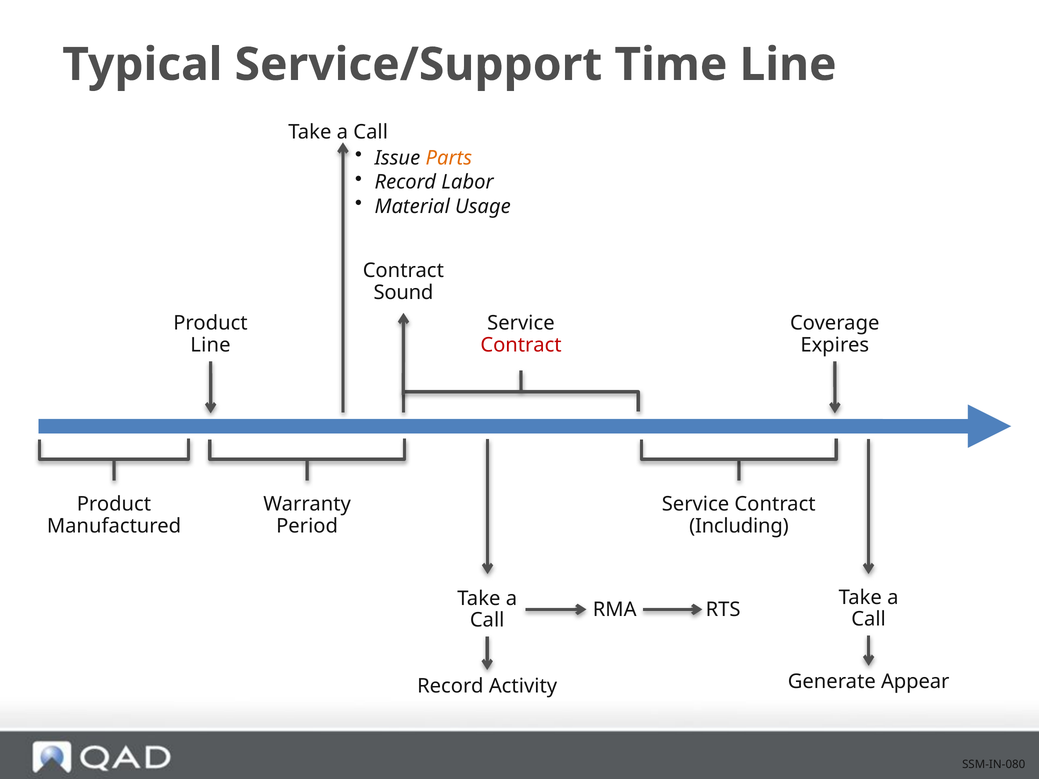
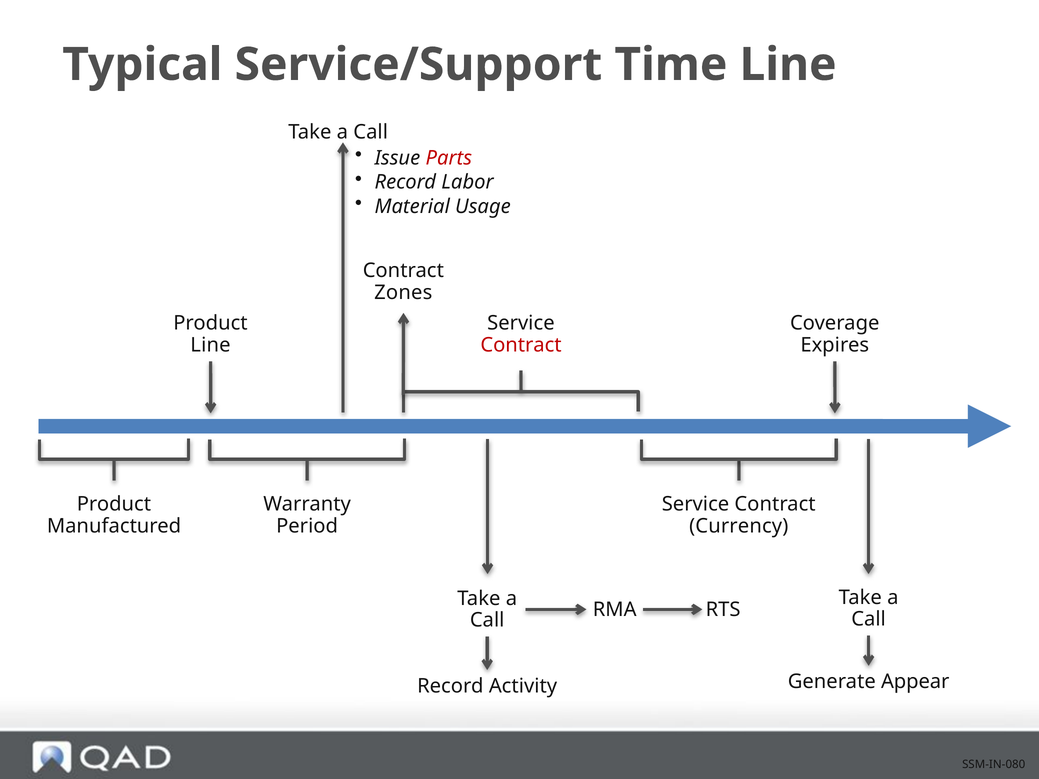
Parts colour: orange -> red
Sound: Sound -> Zones
Including: Including -> Currency
